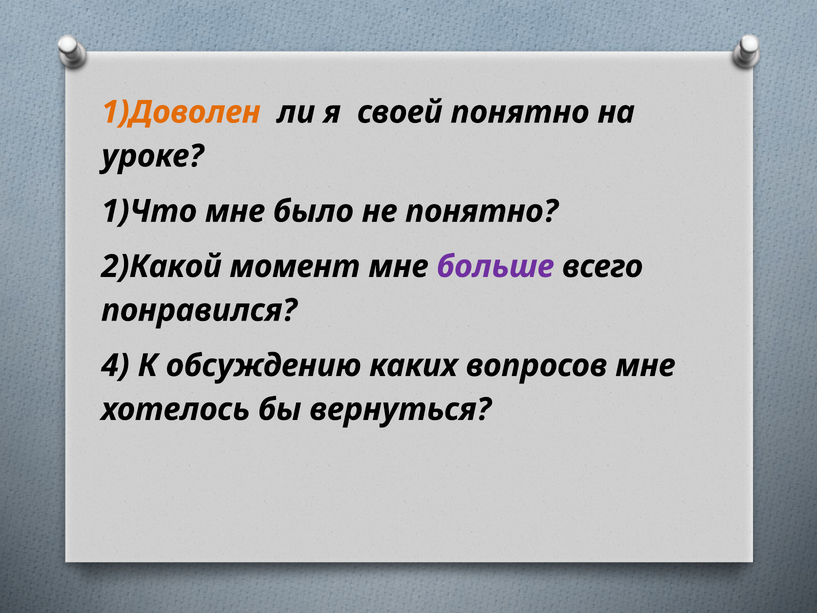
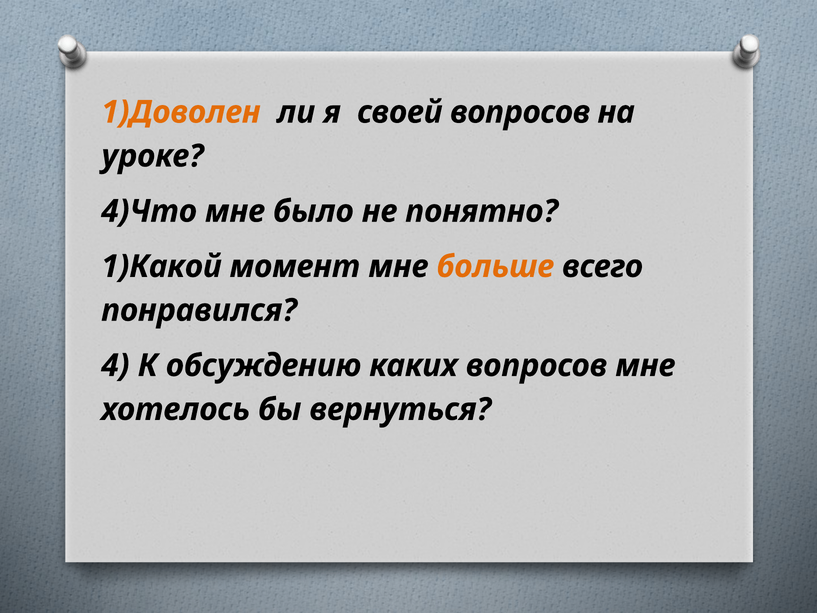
своей понятно: понятно -> вопросов
1)Что: 1)Что -> 4)Что
2)Какой: 2)Какой -> 1)Какой
больше colour: purple -> orange
